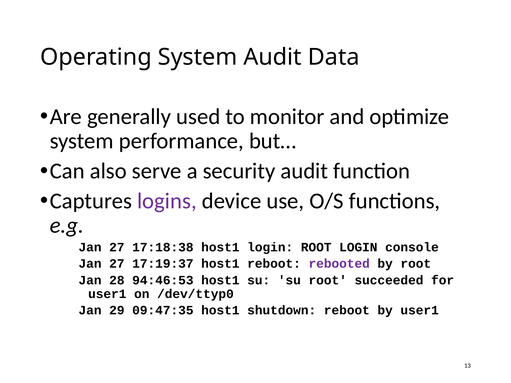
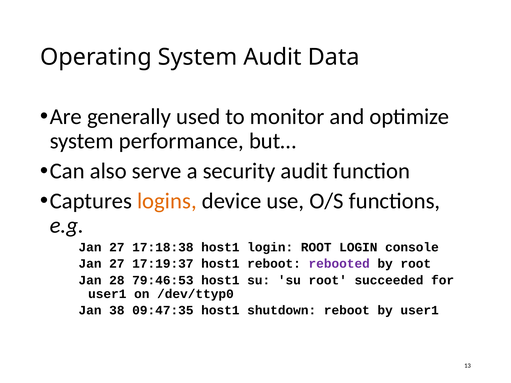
logins colour: purple -> orange
94:46:53: 94:46:53 -> 79:46:53
29: 29 -> 38
